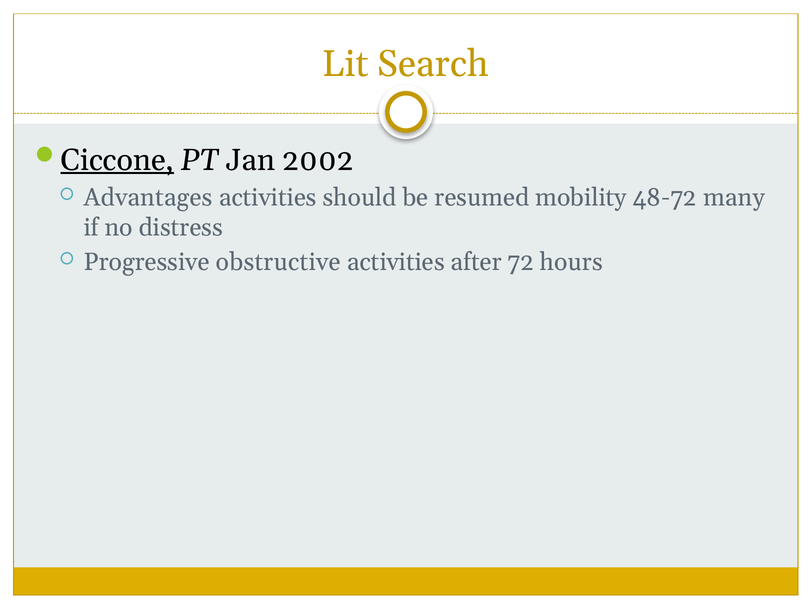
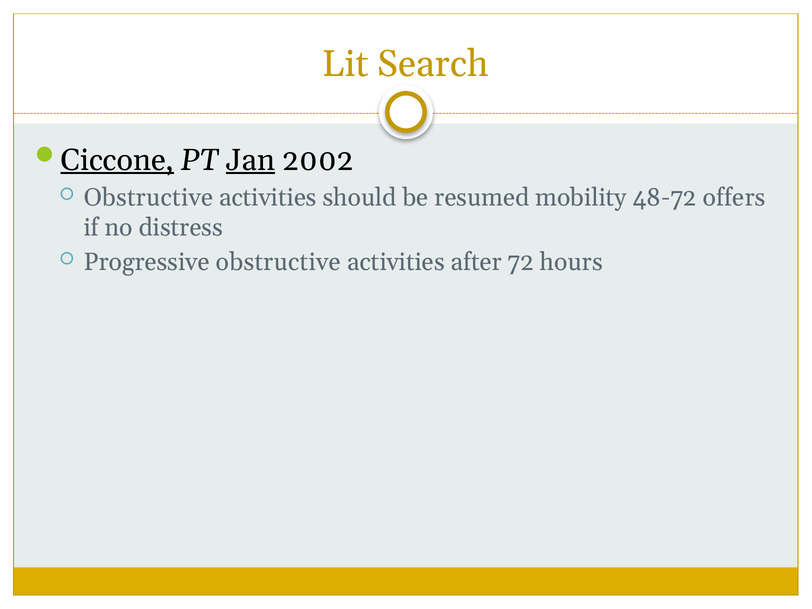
Jan underline: none -> present
Advantages at (148, 198): Advantages -> Obstructive
many: many -> offers
